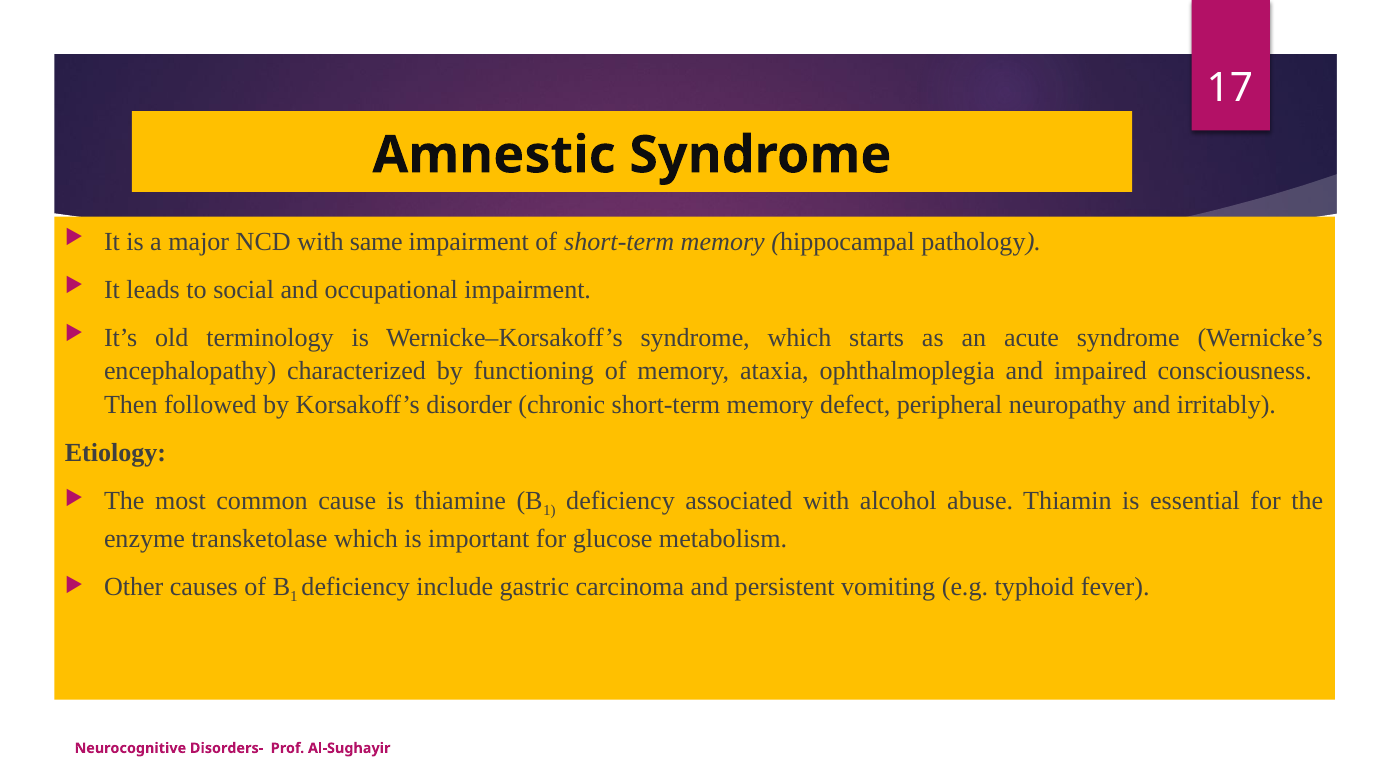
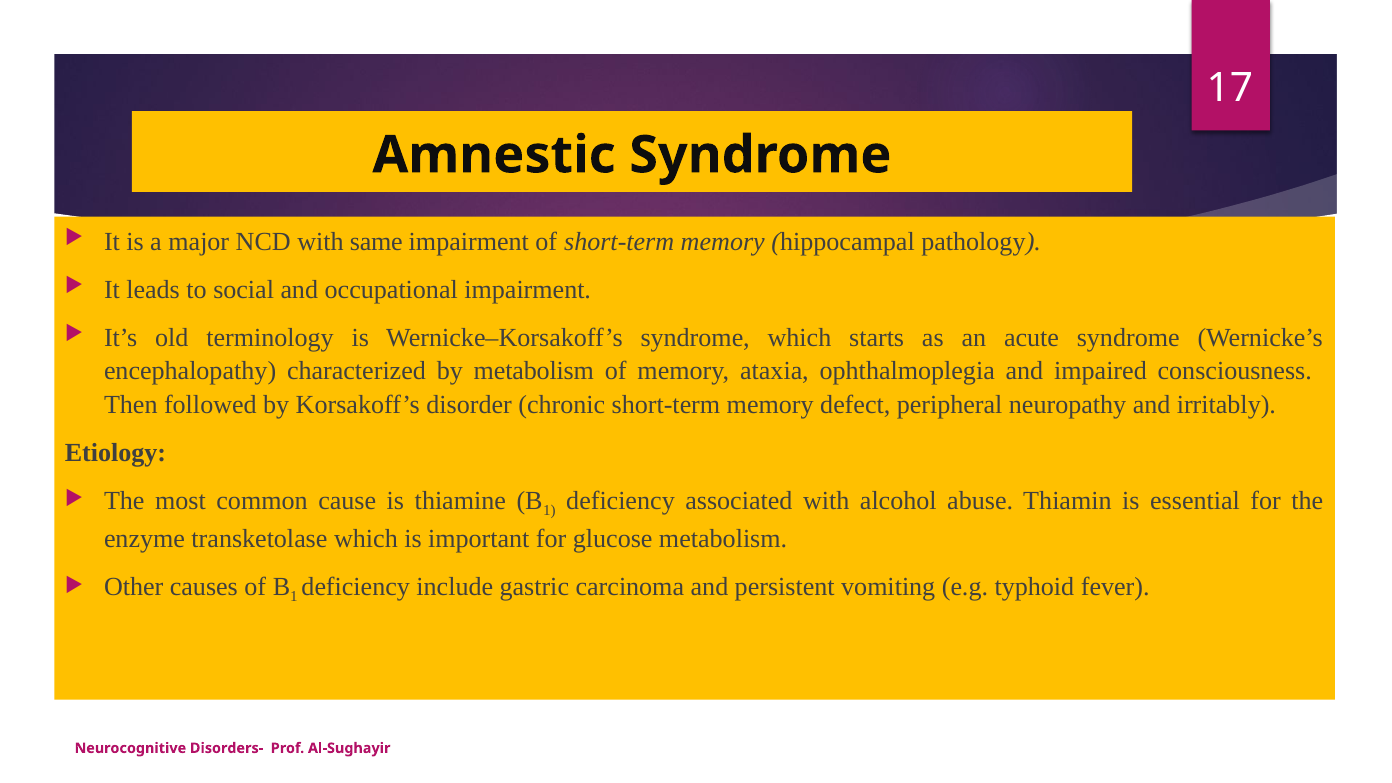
by functioning: functioning -> metabolism
